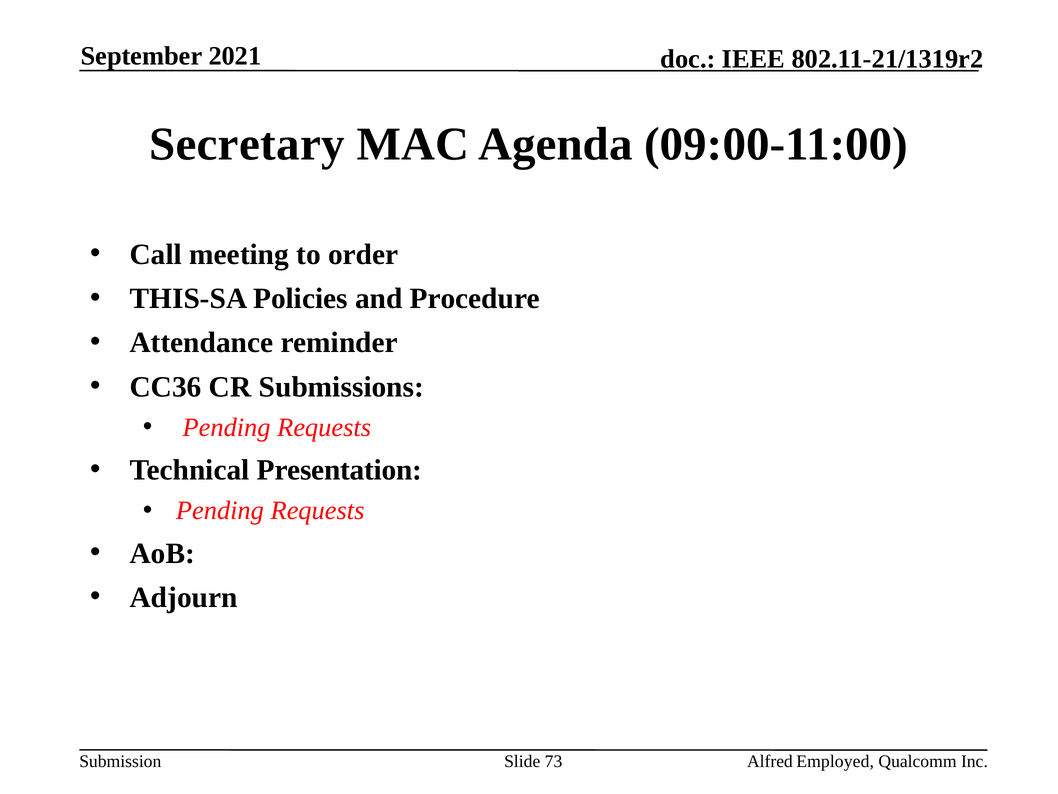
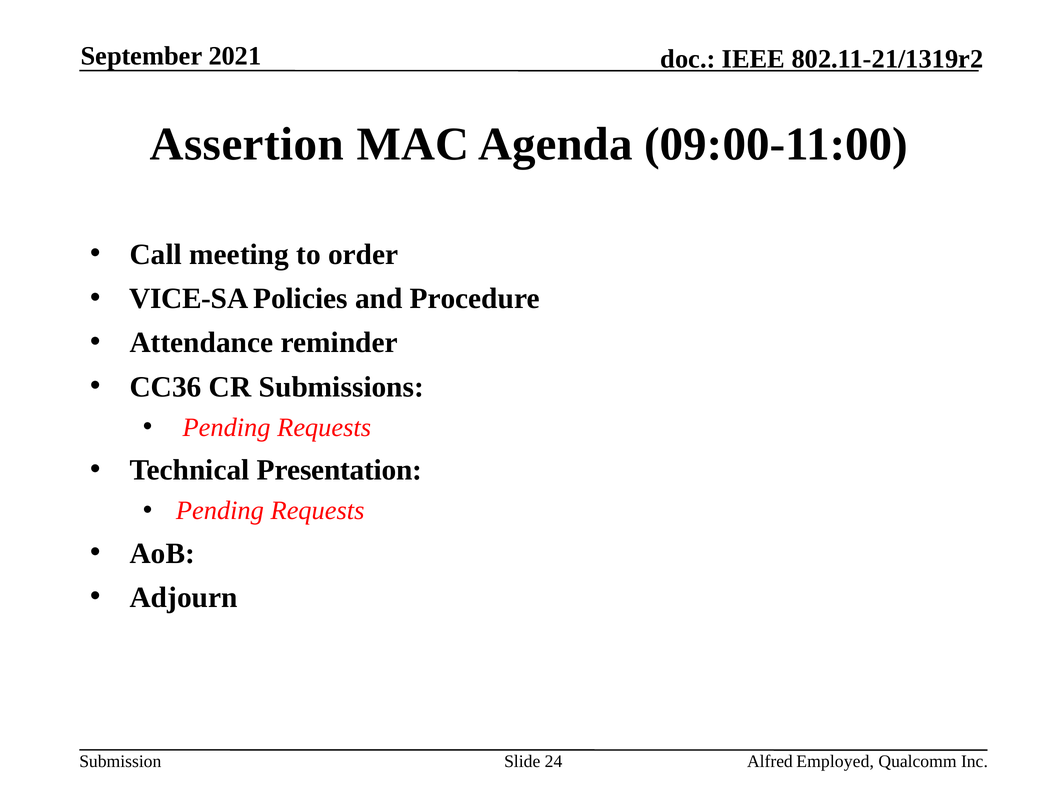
Secretary: Secretary -> Assertion
THIS-SA: THIS-SA -> VICE-SA
73: 73 -> 24
